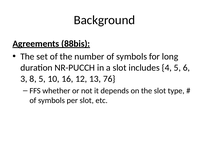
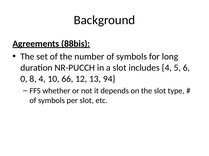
3: 3 -> 0
8 5: 5 -> 4
16: 16 -> 66
76: 76 -> 94
